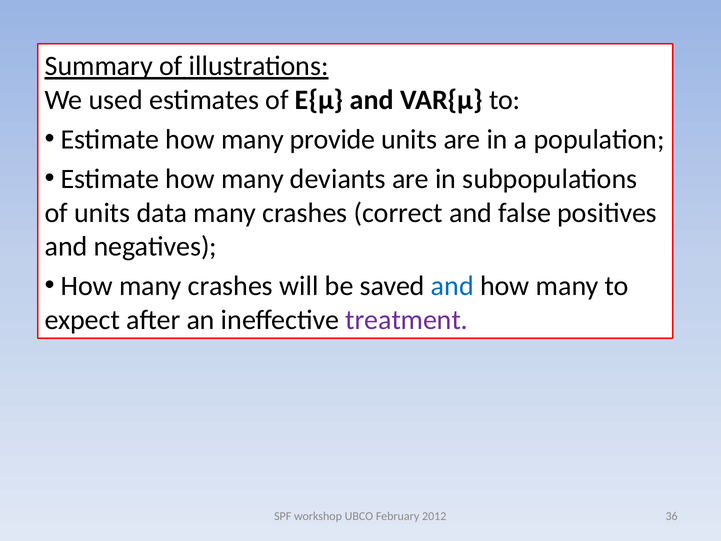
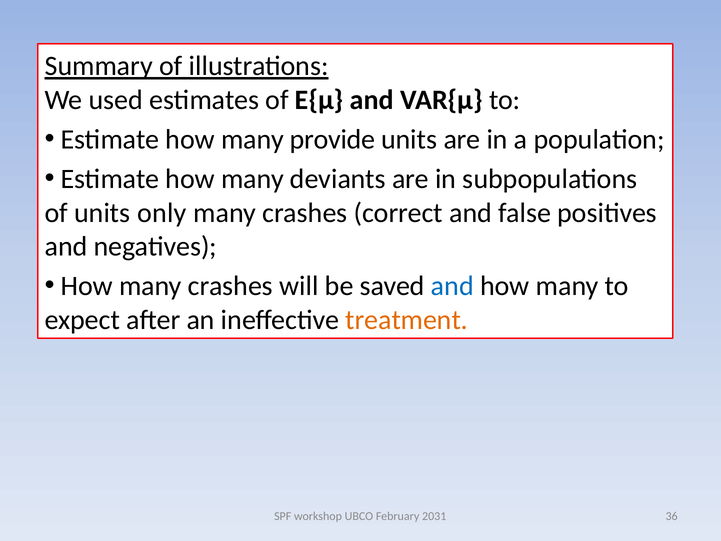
data: data -> only
treatment colour: purple -> orange
2012: 2012 -> 2031
